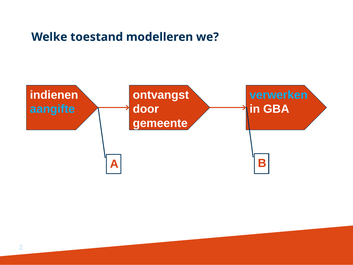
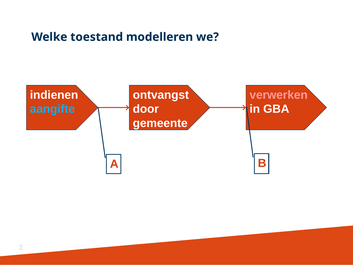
verwerken colour: light blue -> pink
